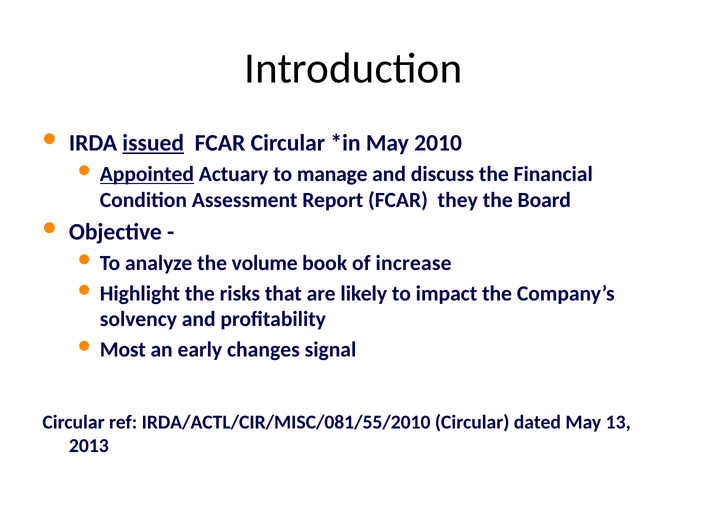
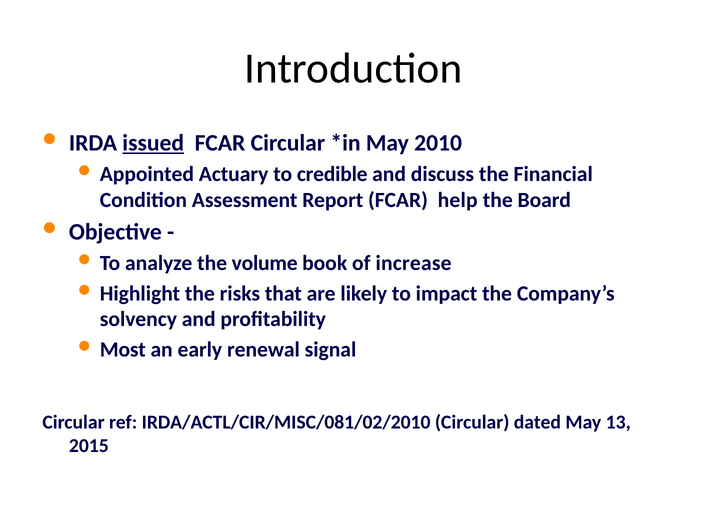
Appointed underline: present -> none
manage: manage -> credible
they: they -> help
changes: changes -> renewal
IRDA/ACTL/CIR/MISC/081/55/2010: IRDA/ACTL/CIR/MISC/081/55/2010 -> IRDA/ACTL/CIR/MISC/081/02/2010
2013: 2013 -> 2015
